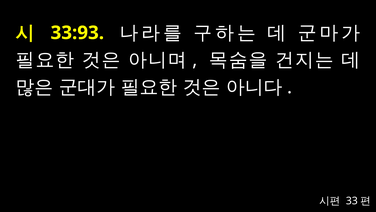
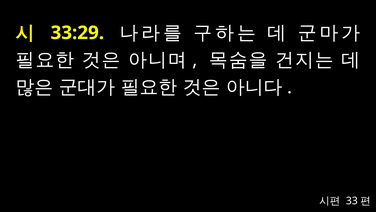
33:93: 33:93 -> 33:29
